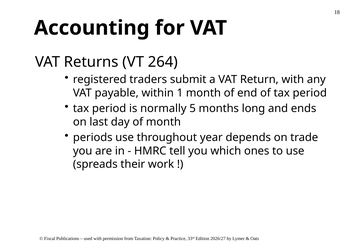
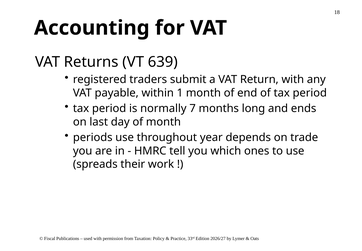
264: 264 -> 639
5: 5 -> 7
